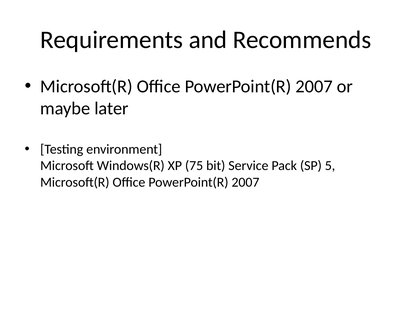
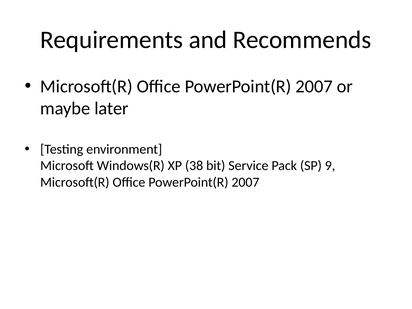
75: 75 -> 38
5: 5 -> 9
